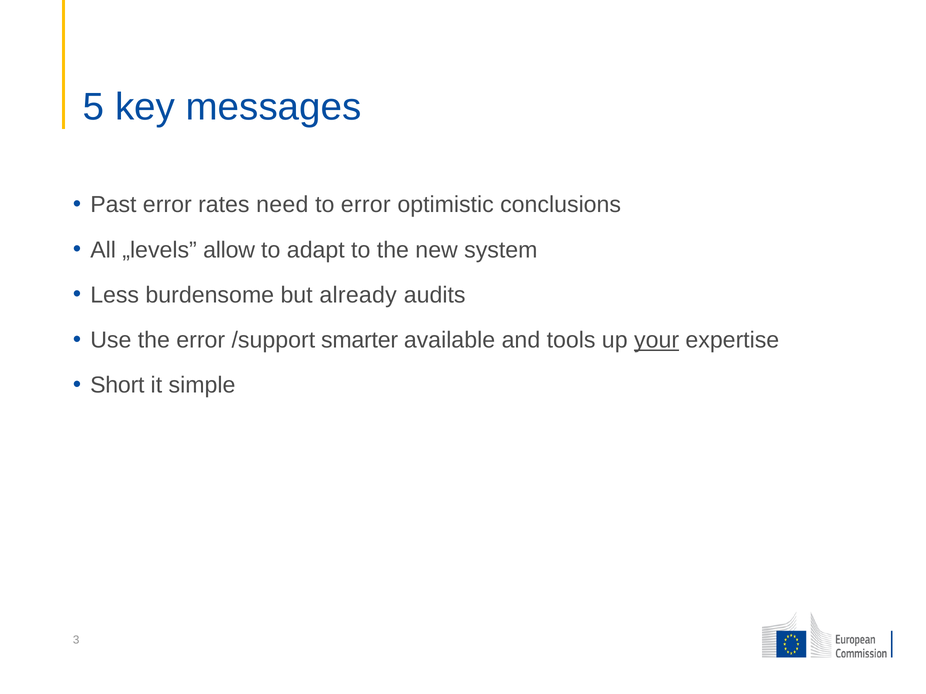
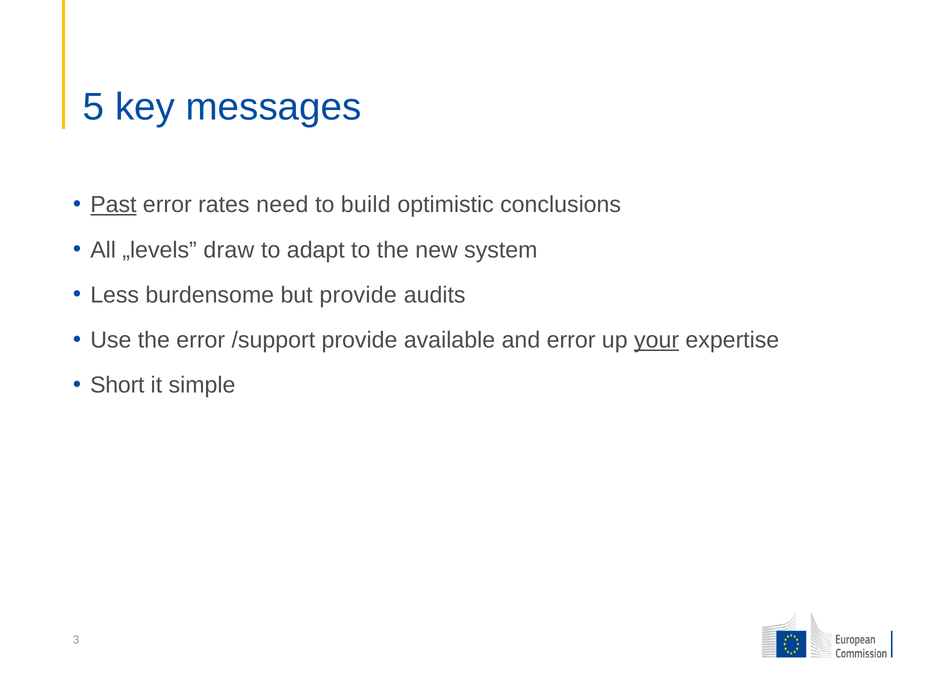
Past underline: none -> present
to error: error -> build
allow: allow -> draw
but already: already -> provide
/support smarter: smarter -> provide
and tools: tools -> error
